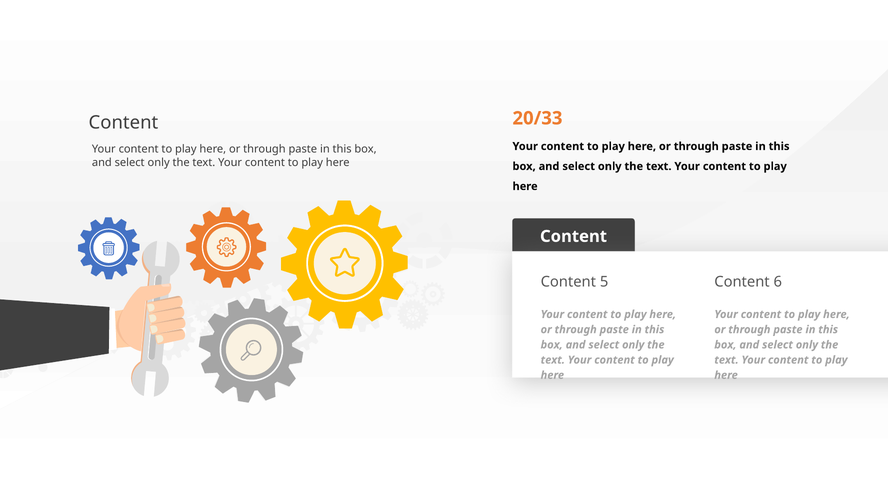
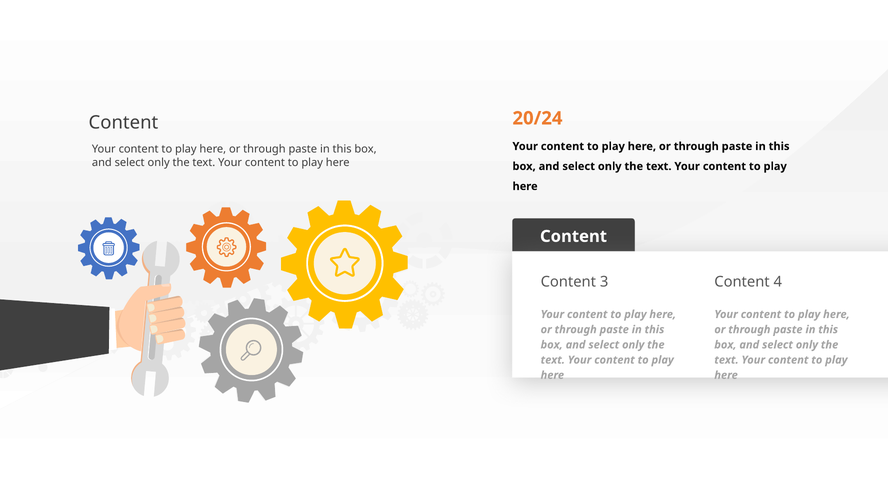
20/33: 20/33 -> 20/24
5: 5 -> 3
6: 6 -> 4
